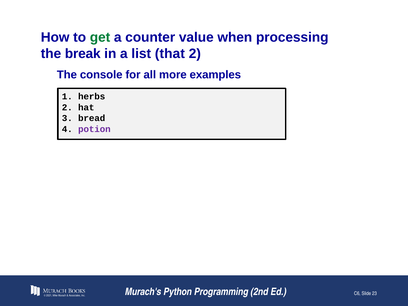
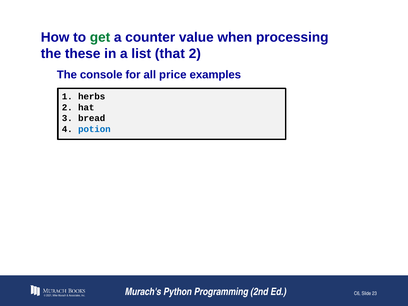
break: break -> these
more: more -> price
potion colour: purple -> blue
